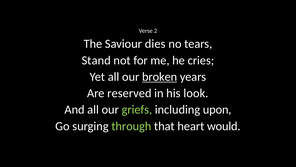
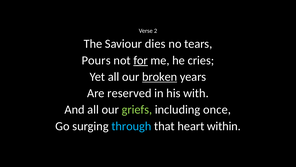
Stand: Stand -> Pours
for underline: none -> present
look: look -> with
upon: upon -> once
through colour: light green -> light blue
would: would -> within
